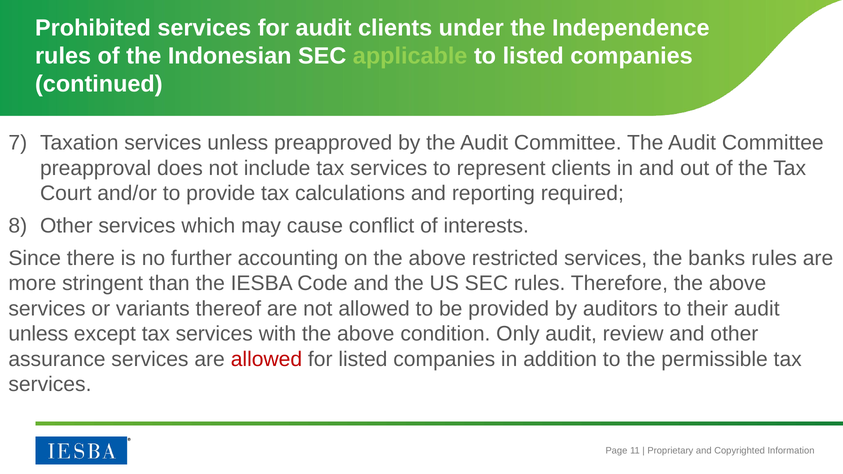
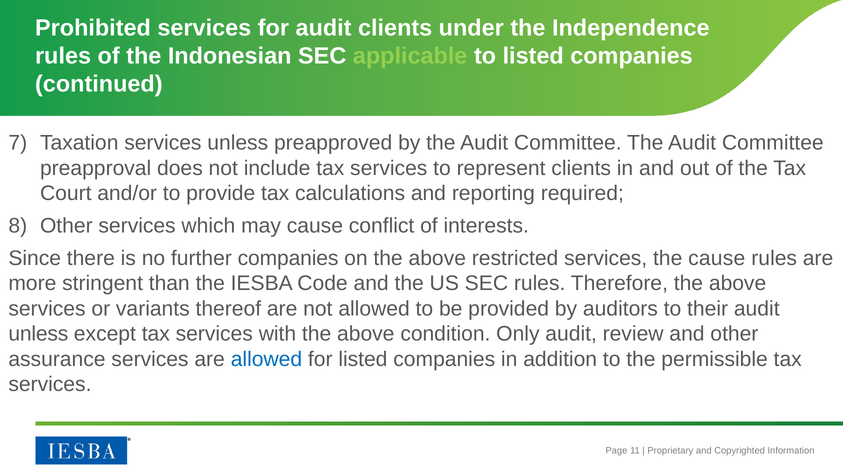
further accounting: accounting -> companies
the banks: banks -> cause
allowed at (266, 359) colour: red -> blue
